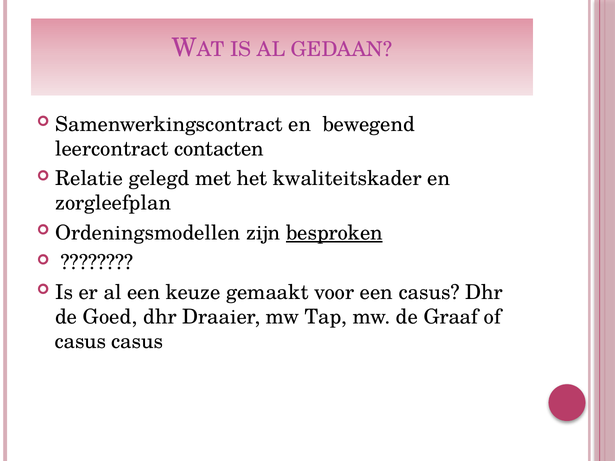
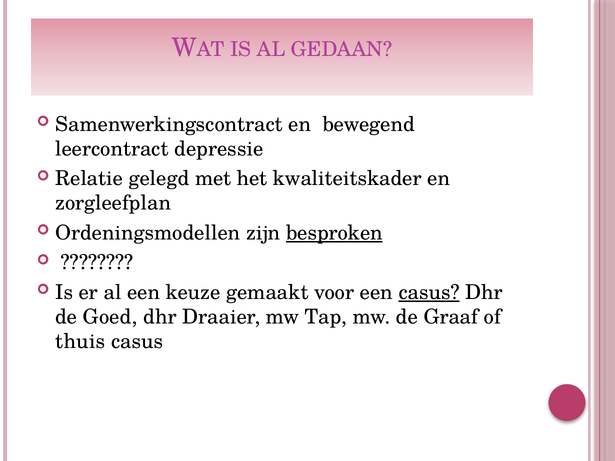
contacten: contacten -> depressie
casus at (429, 293) underline: none -> present
casus at (81, 342): casus -> thuis
